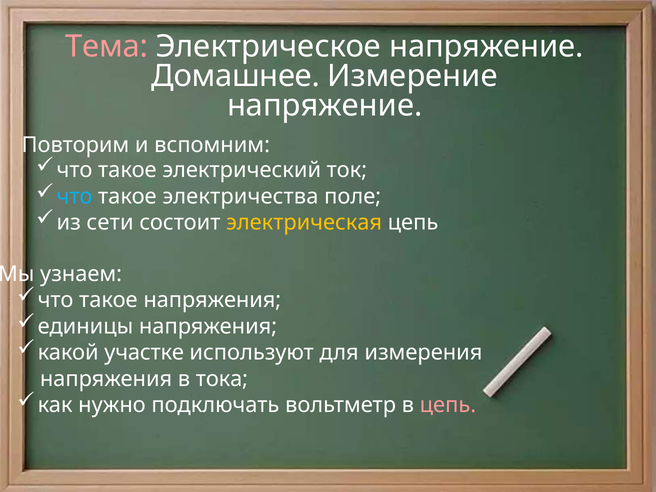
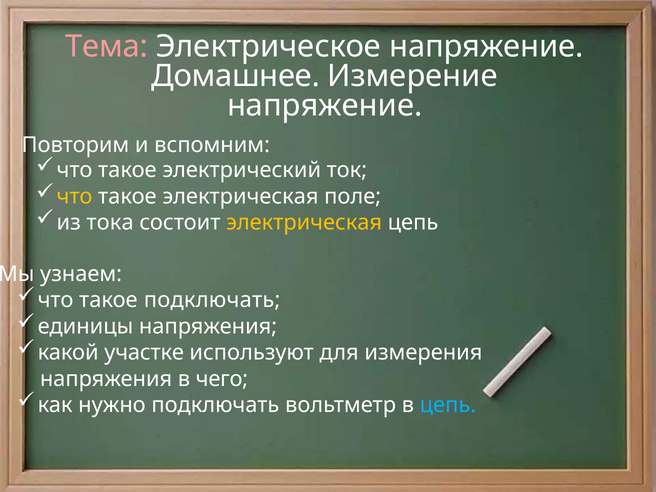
что at (75, 196) colour: light blue -> yellow
такое электричества: электричества -> электрическая
сети: сети -> тока
такое напряжения: напряжения -> подключать
тока: тока -> чего
цепь at (448, 405) colour: pink -> light blue
